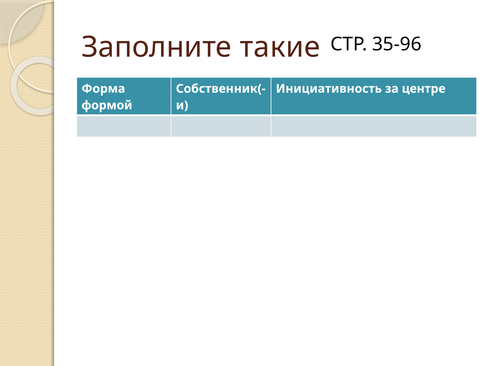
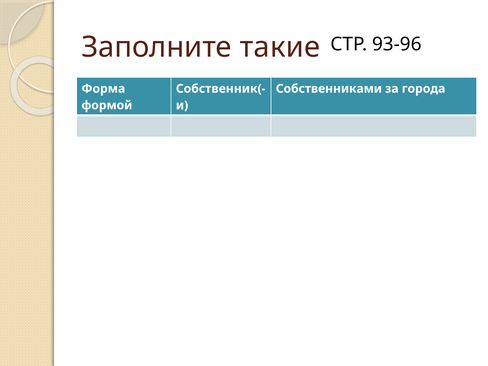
35-96: 35-96 -> 93-96
Инициативность: Инициативность -> Собственниками
центре: центре -> города
